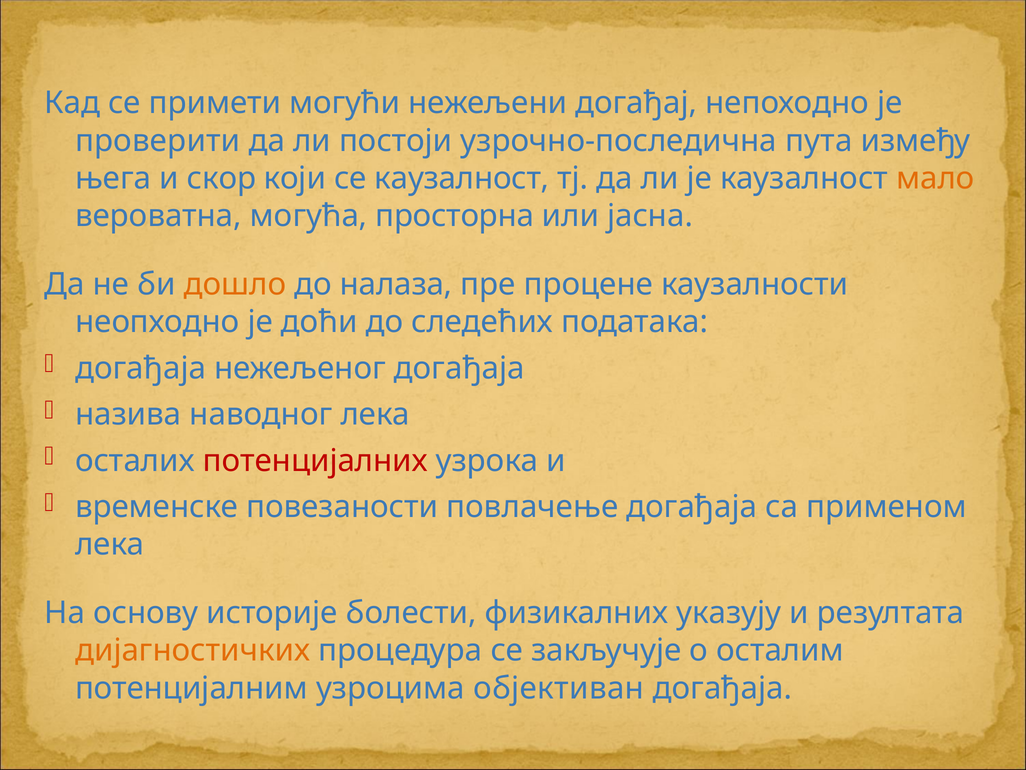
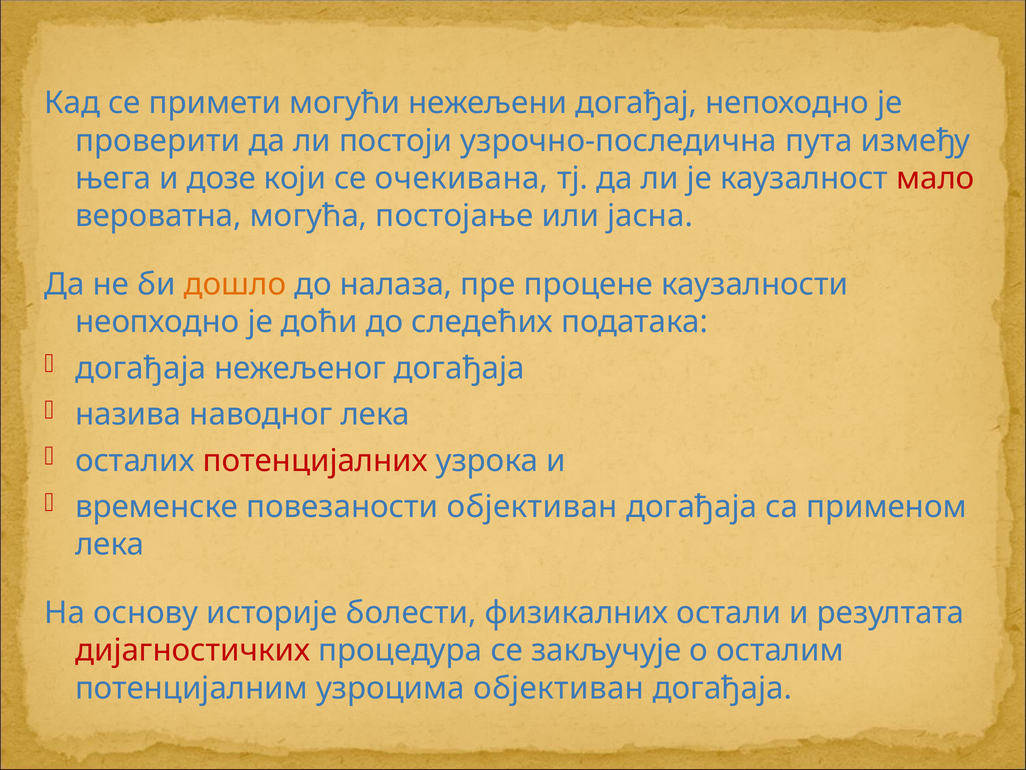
скор: скор -> дозе
се каузалност: каузалност -> очекивана
мало colour: orange -> red
просторна: просторна -> постојање
повезаности повлачење: повлачење -> објективан
указују: указују -> остали
дијагностичких colour: orange -> red
